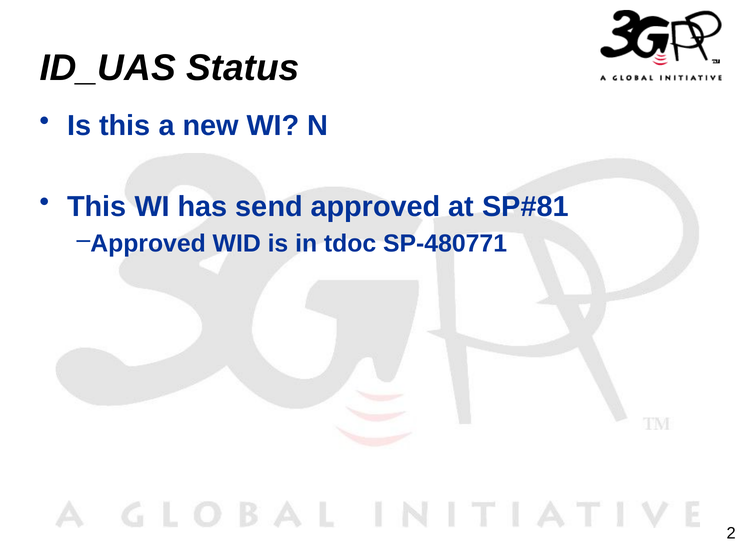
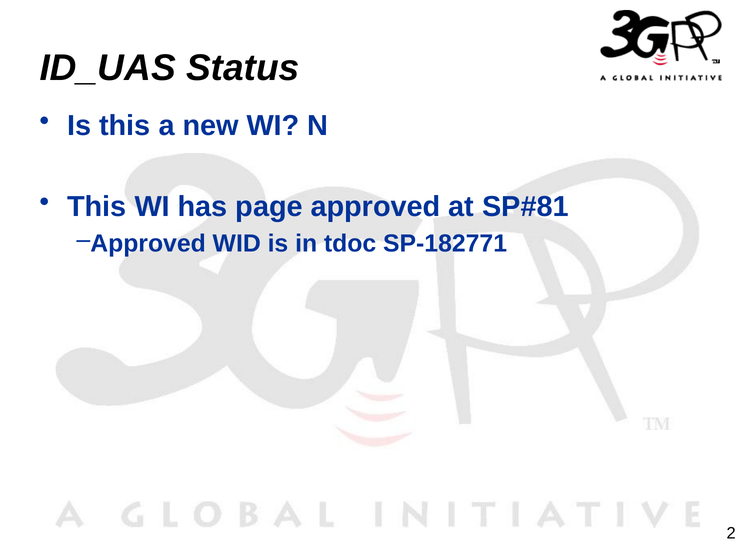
send: send -> page
SP-480771: SP-480771 -> SP-182771
